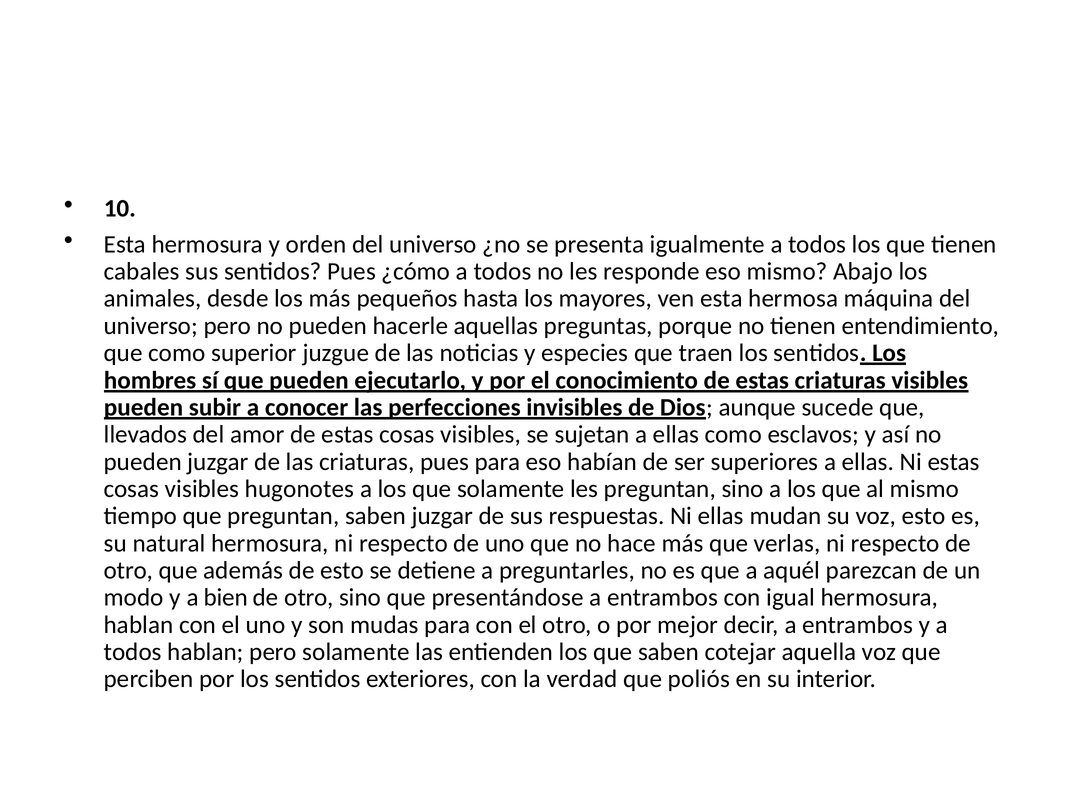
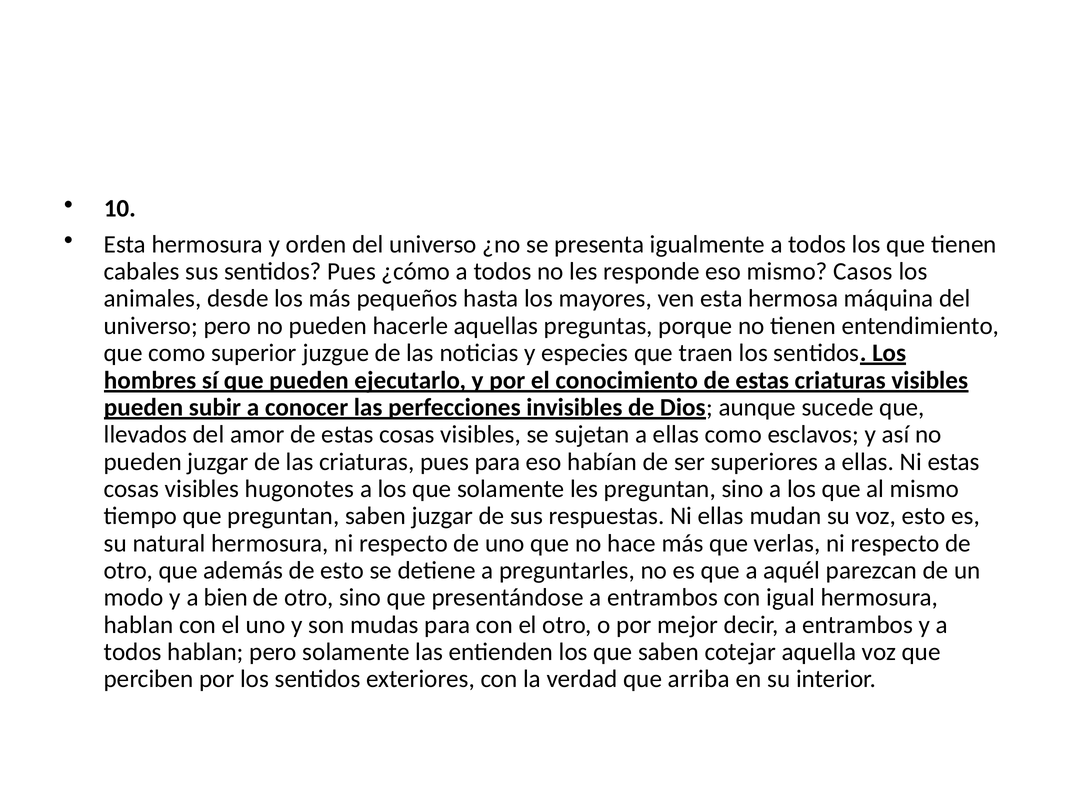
Abajo: Abajo -> Casos
poliós: poliós -> arriba
